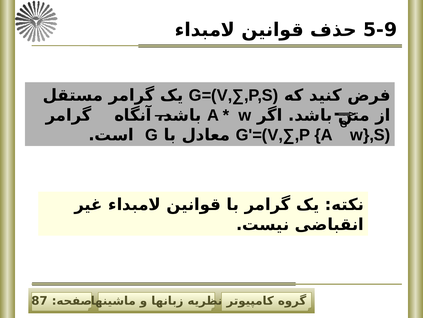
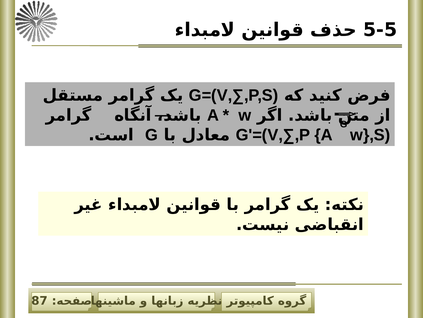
5-9: 5-9 -> 5-5
